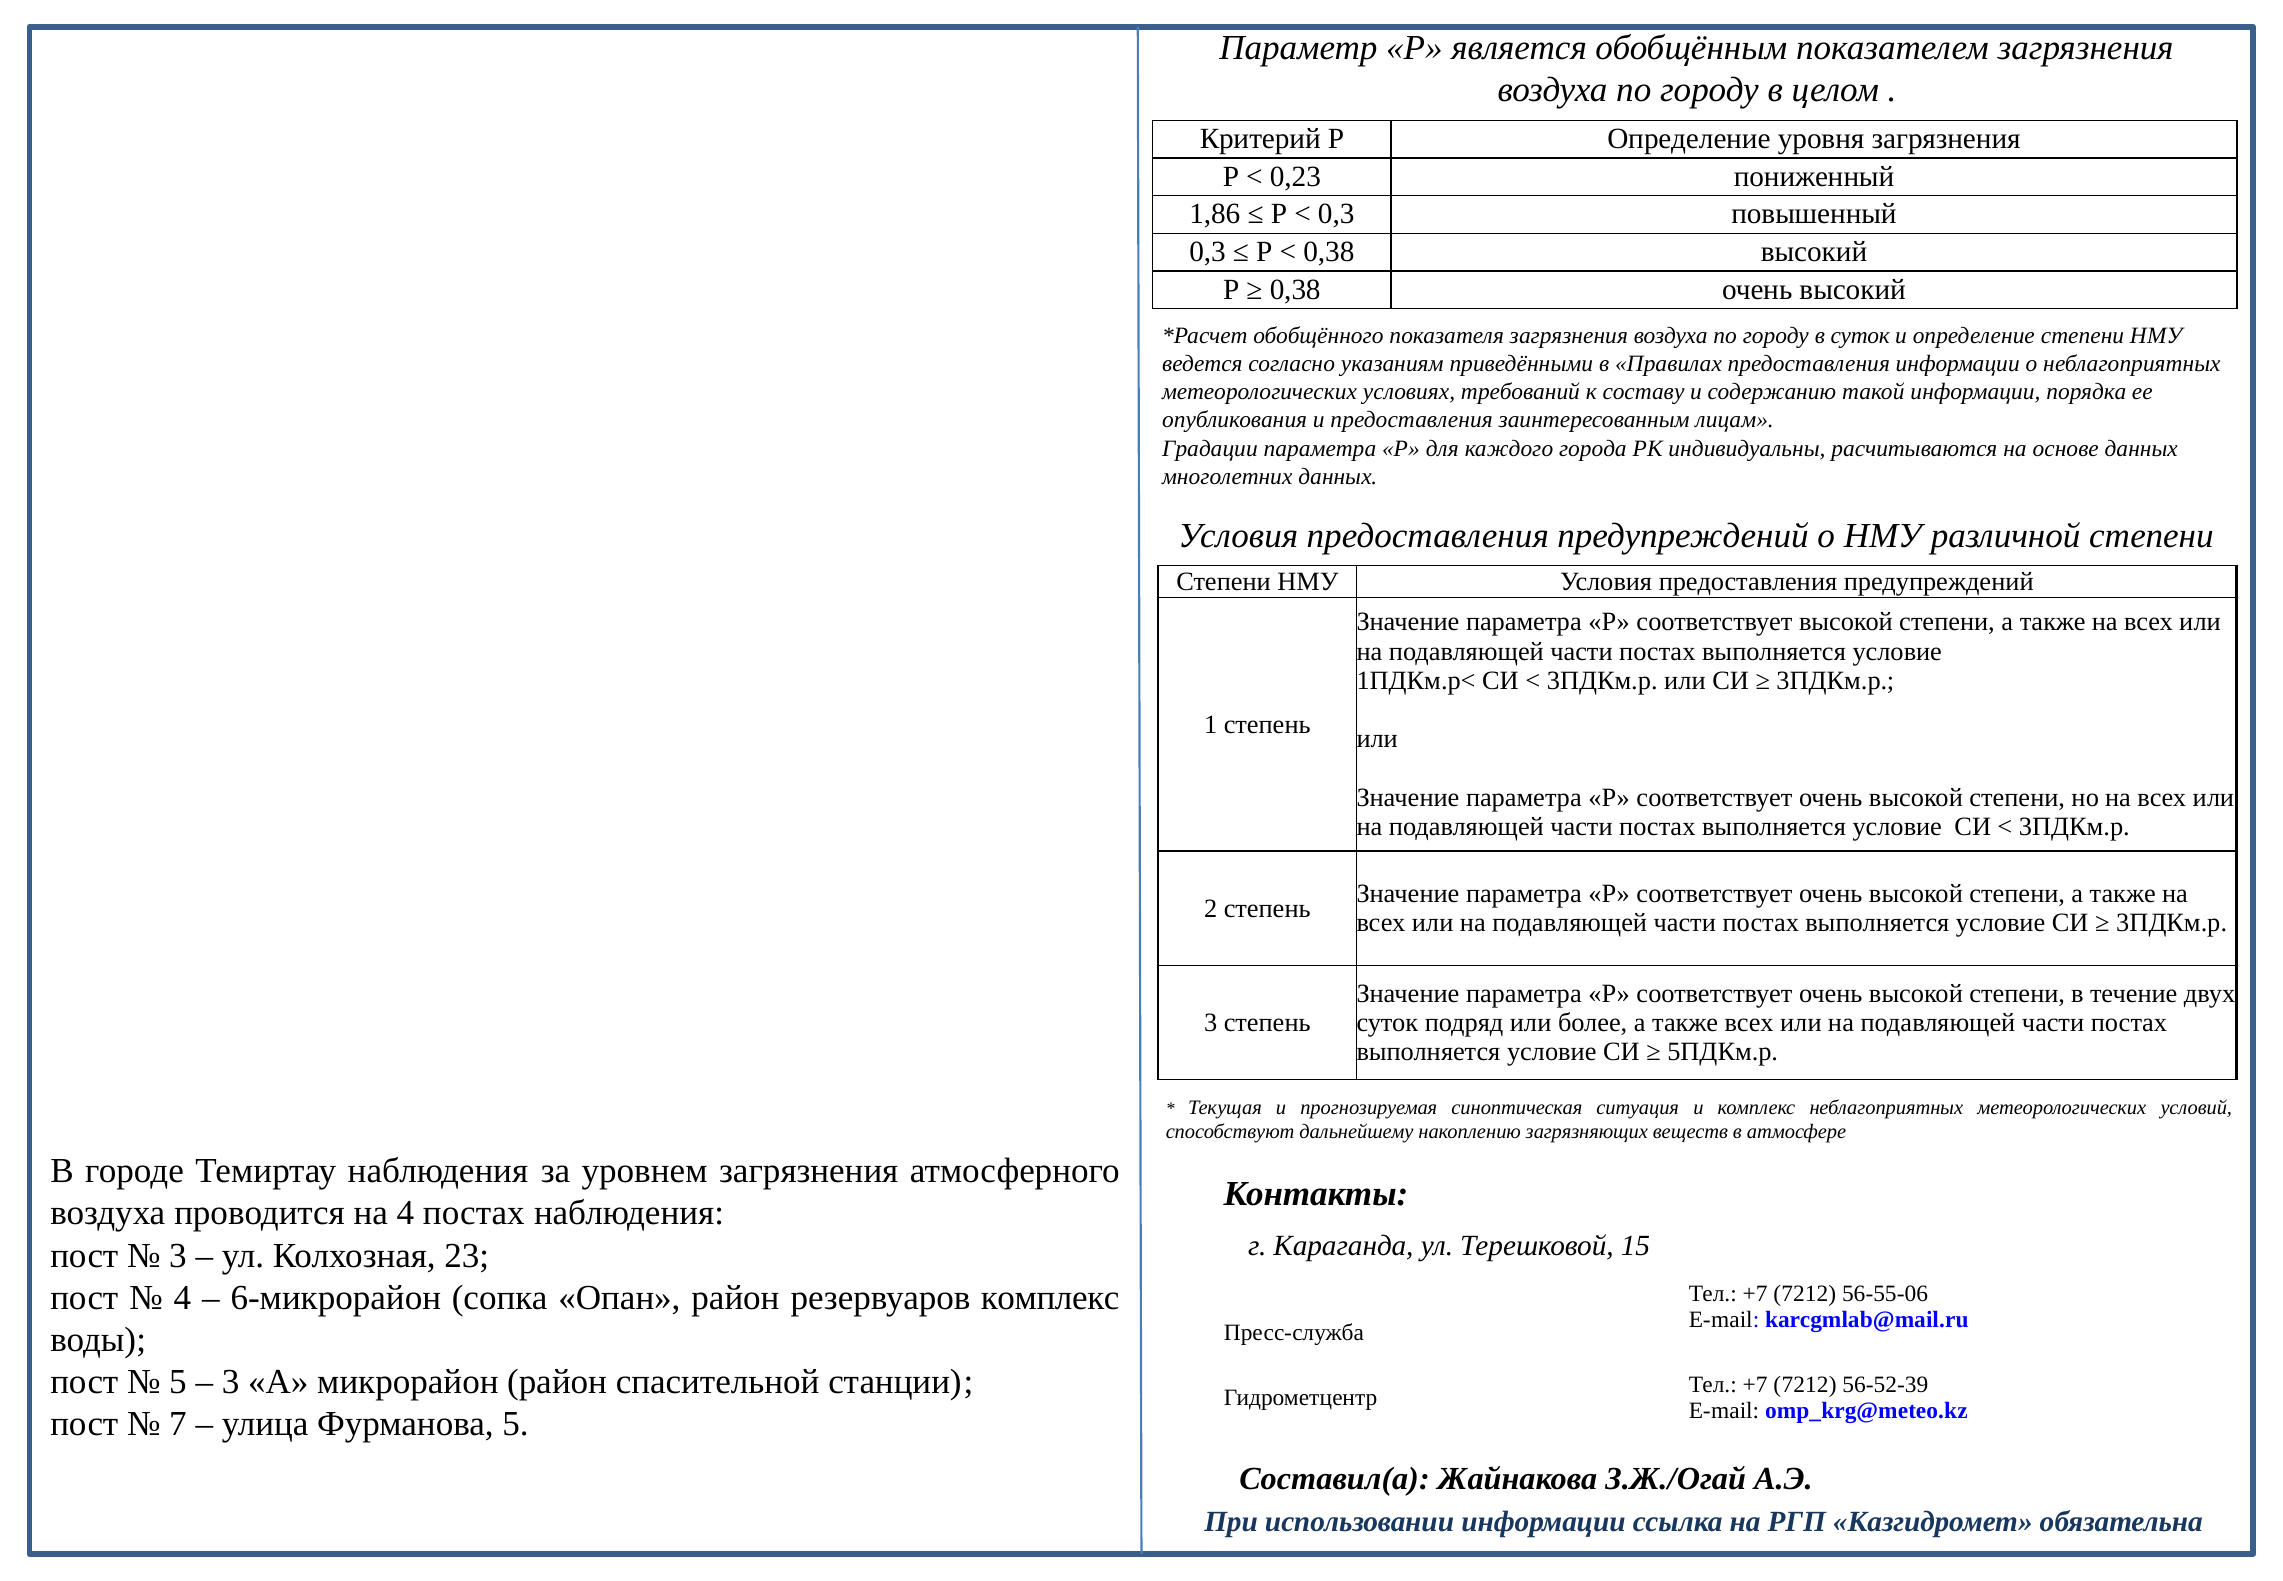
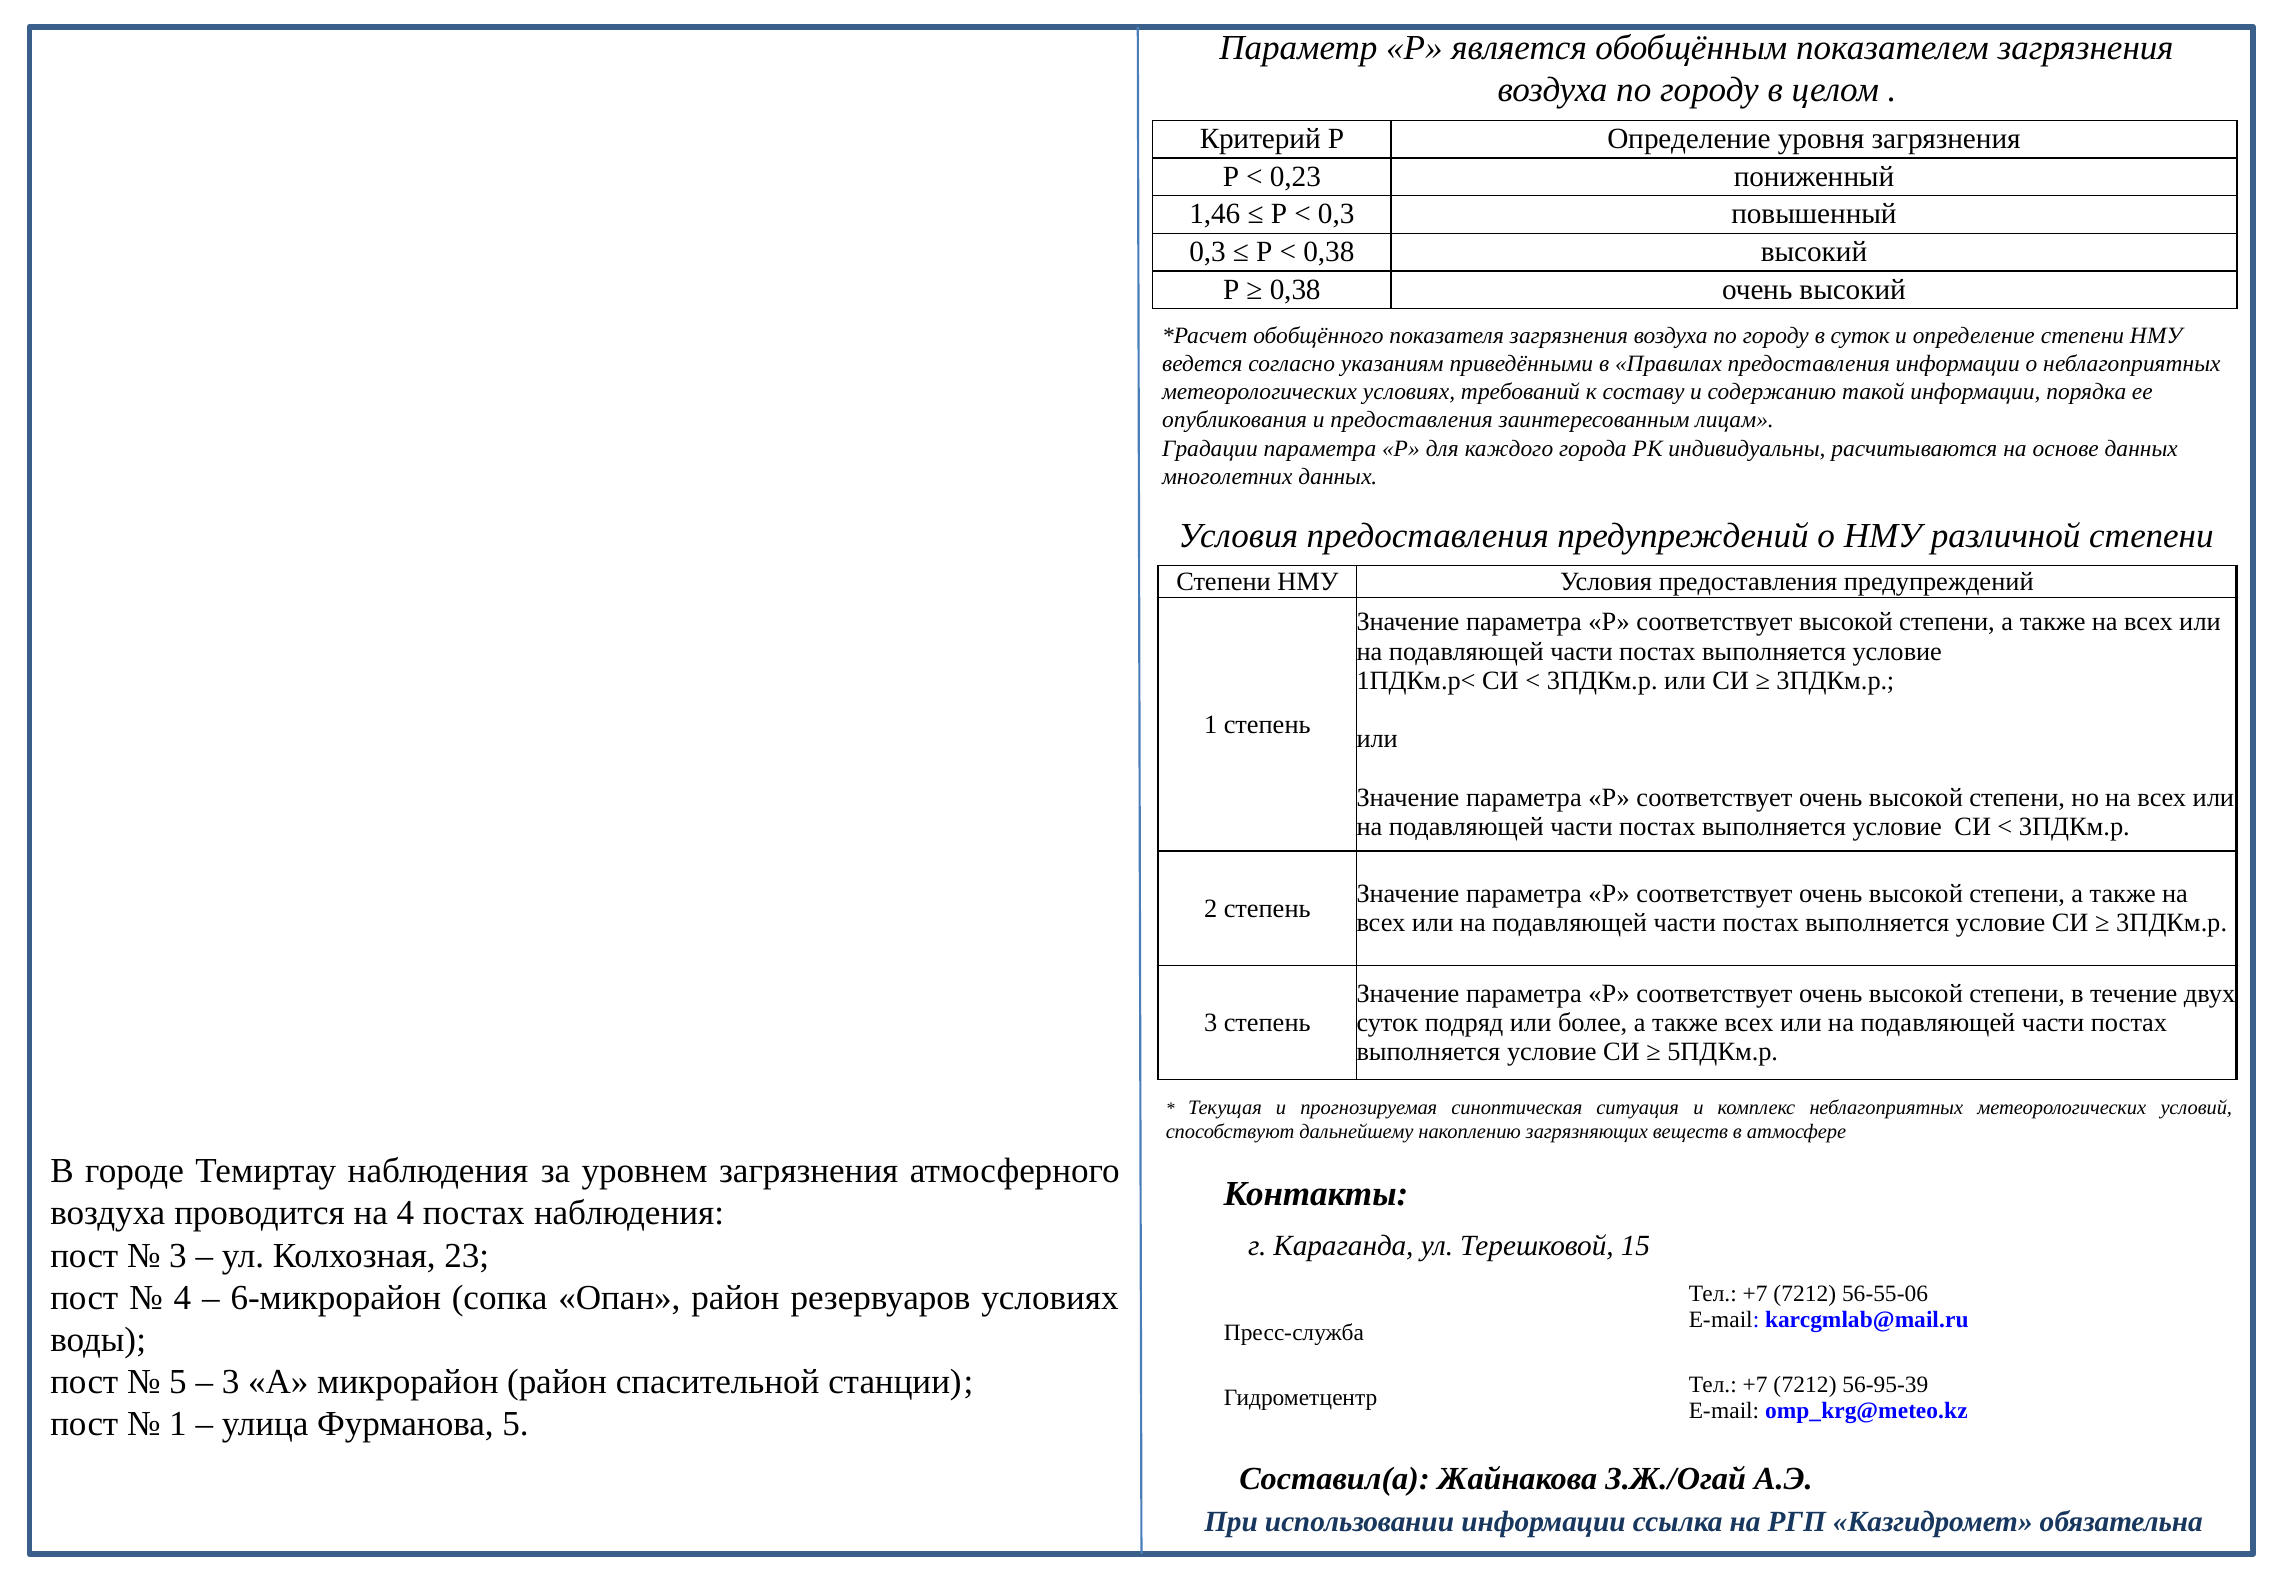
1,86: 1,86 -> 1,46
резервуаров комплекс: комплекс -> условиях
56-52-39: 56-52-39 -> 56-95-39
7 at (178, 1424): 7 -> 1
